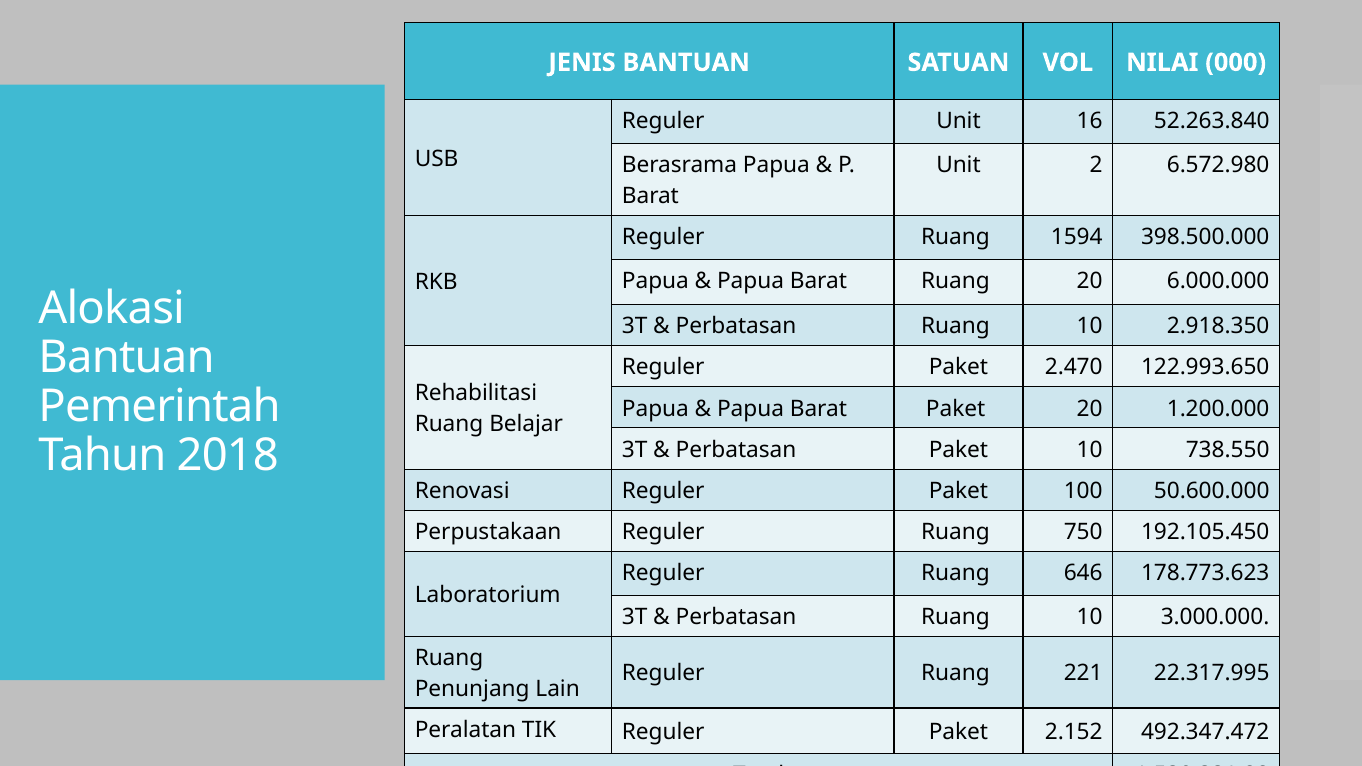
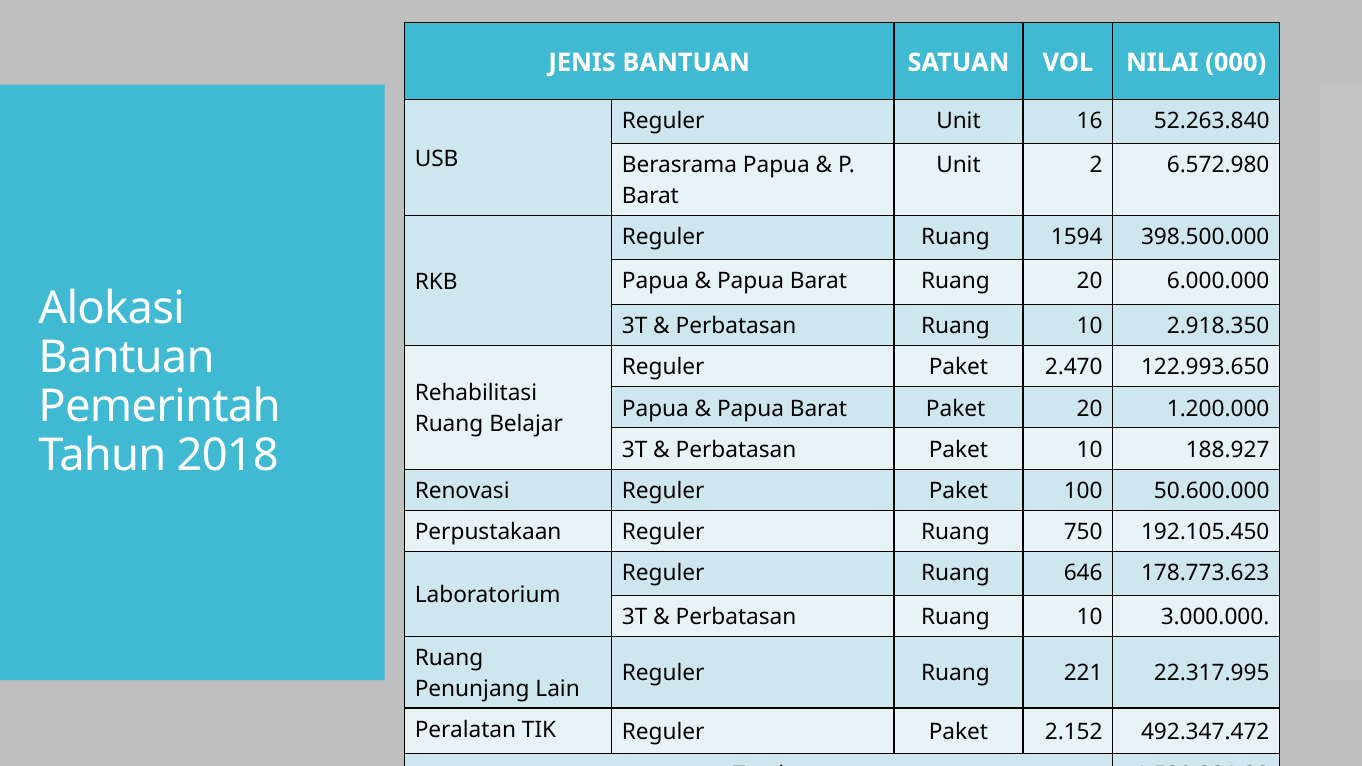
738.550: 738.550 -> 188.927
